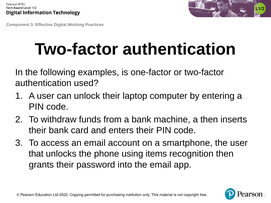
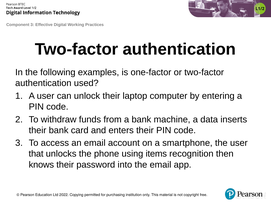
a then: then -> data
grants: grants -> knows
